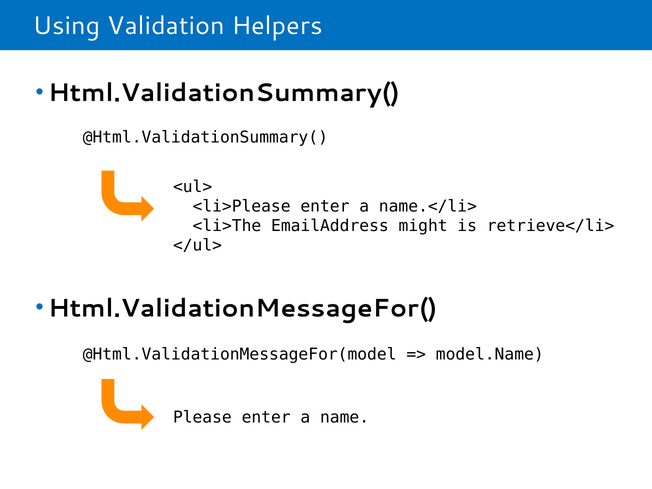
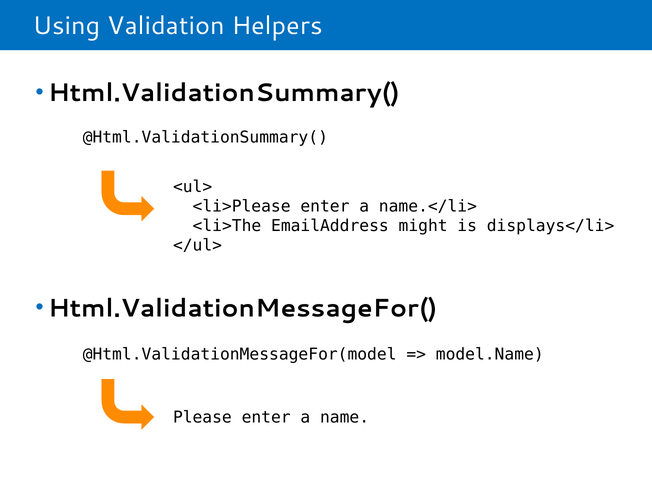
retrieve</li>: retrieve</li> -> displays</li>
